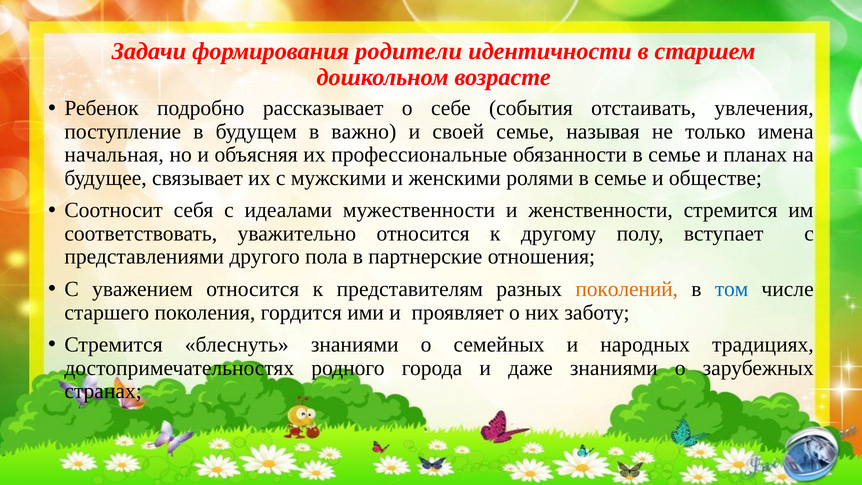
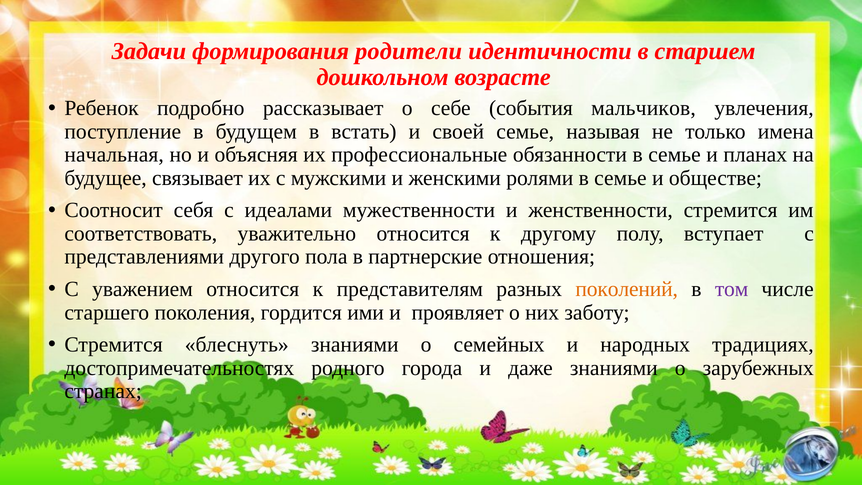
отстаивать: отстаивать -> мальчиков
важно: важно -> встать
том colour: blue -> purple
